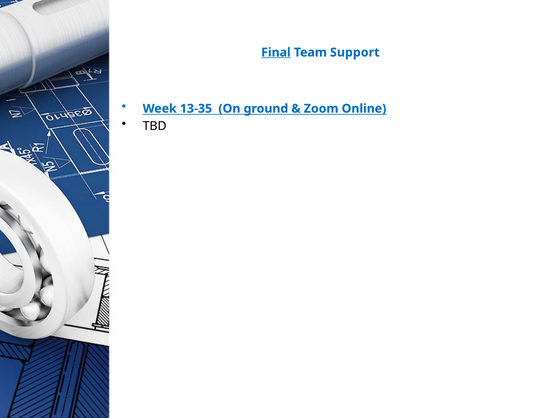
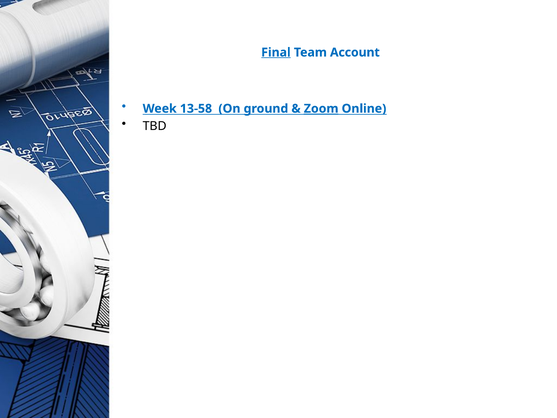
Support: Support -> Account
13-35: 13-35 -> 13-58
Zoom underline: none -> present
